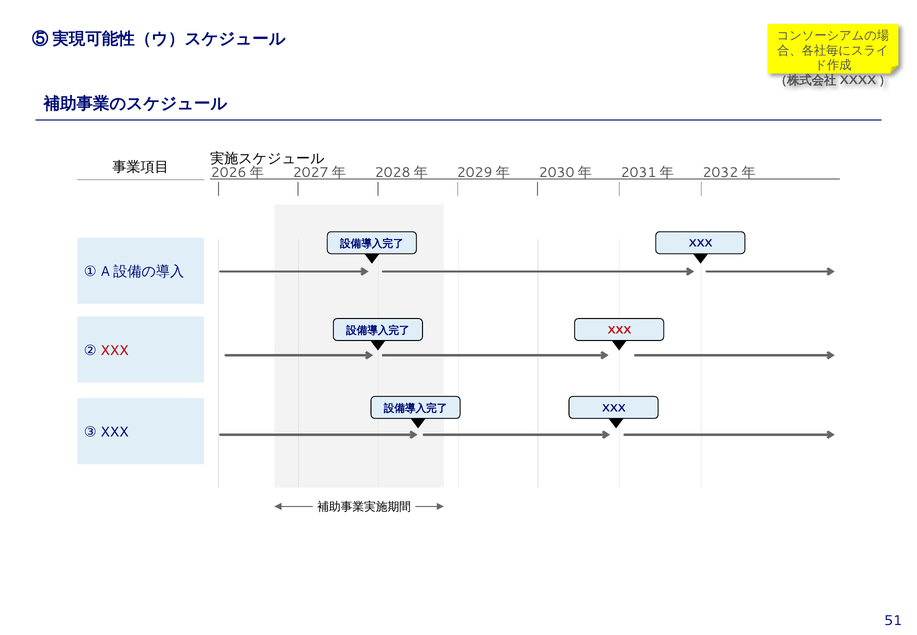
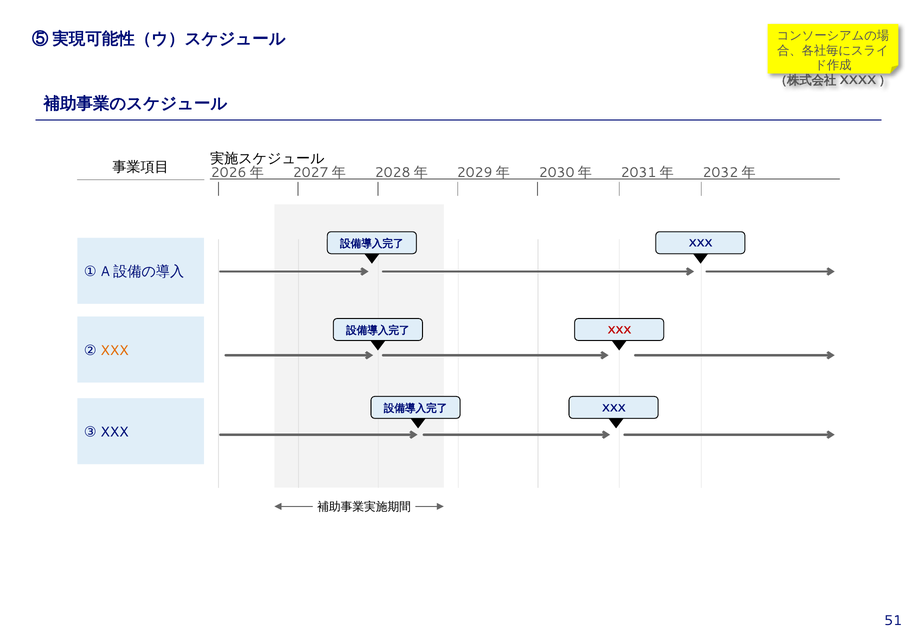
XXX at (115, 350) colour: red -> orange
